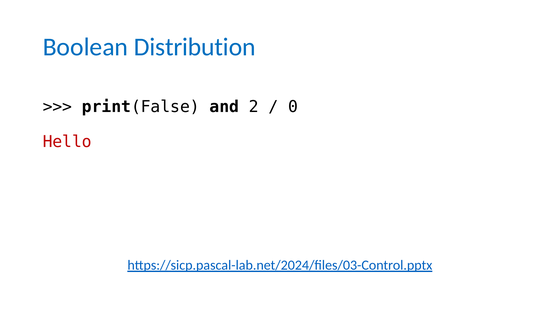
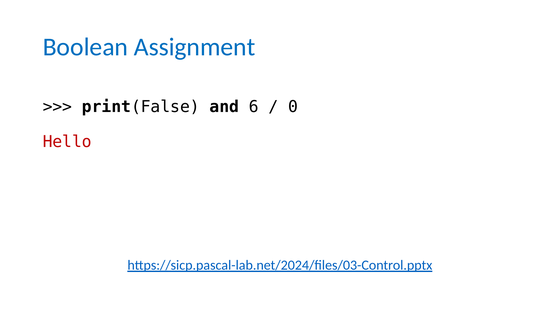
Distribution: Distribution -> Assignment
2: 2 -> 6
